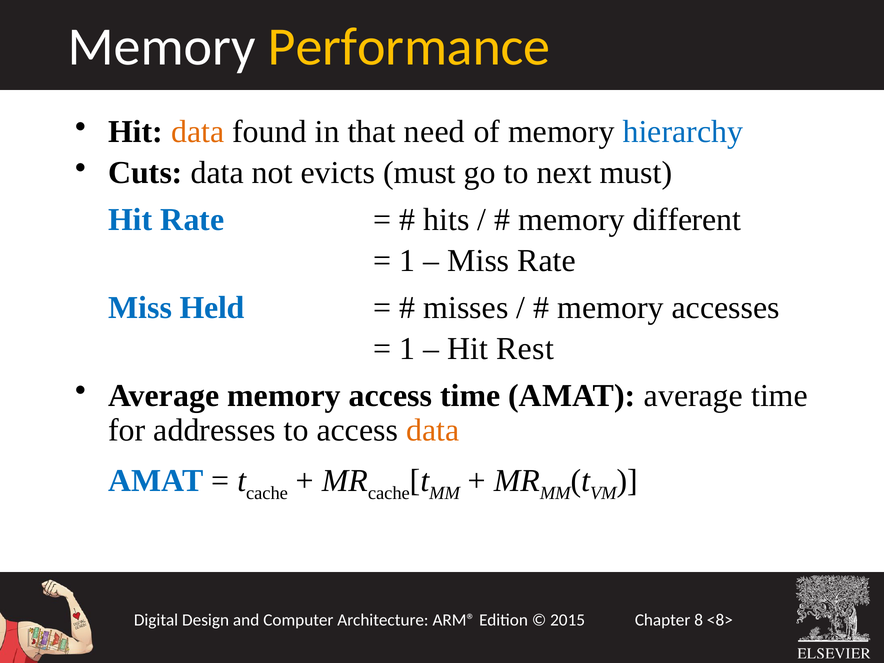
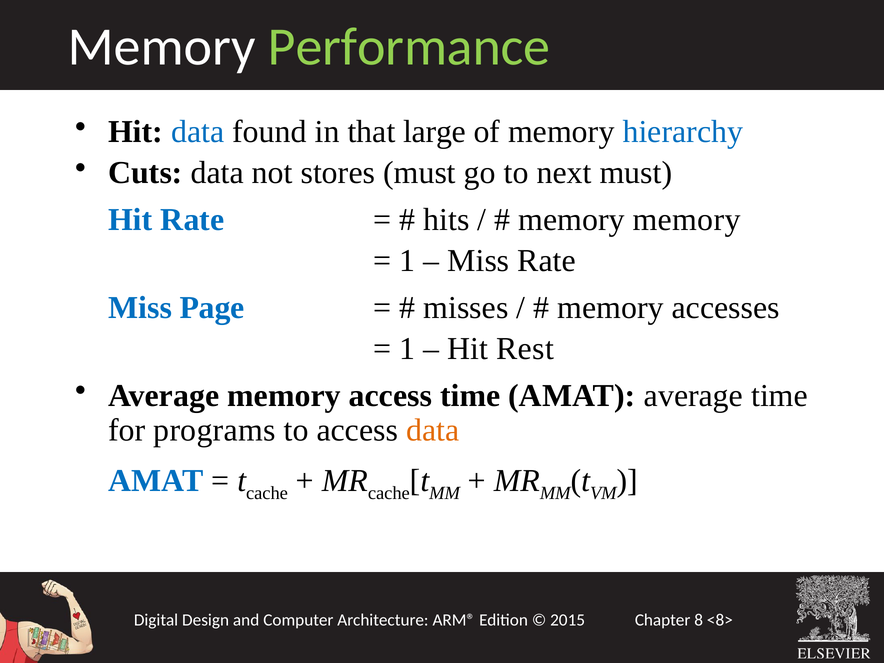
Performance colour: yellow -> light green
data at (198, 132) colour: orange -> blue
need: need -> large
evicts: evicts -> stores
memory different: different -> memory
Held: Held -> Page
addresses: addresses -> programs
